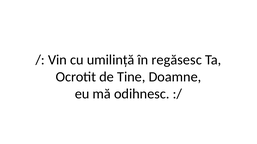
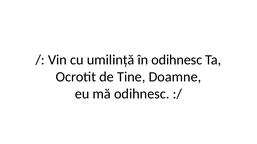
în regăsesc: regăsesc -> odihnesc
